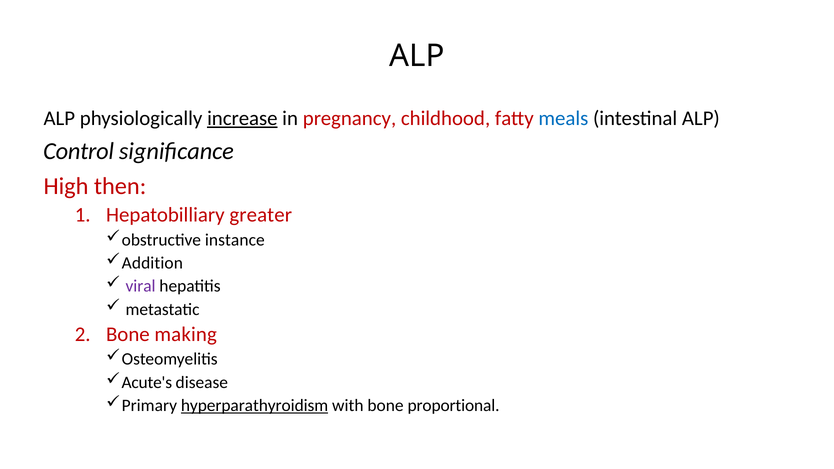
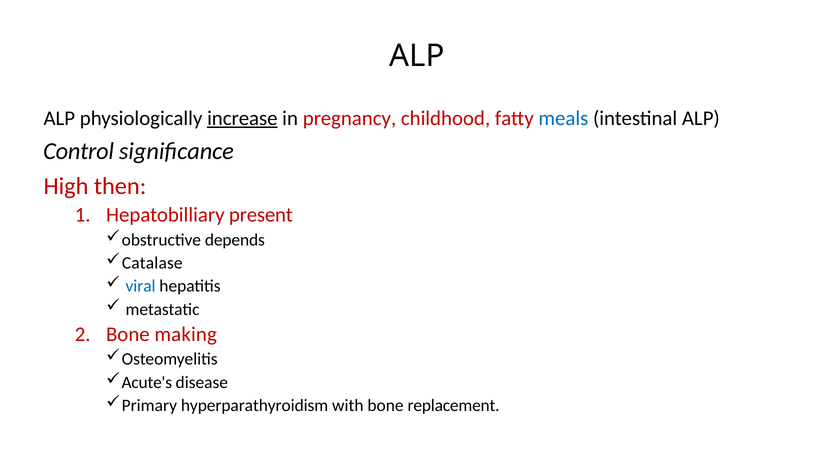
greater: greater -> present
instance: instance -> depends
Addition: Addition -> Catalase
viral colour: purple -> blue
hyperparathyroidism underline: present -> none
proportional: proportional -> replacement
